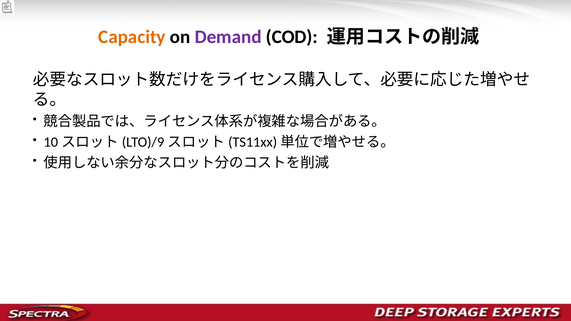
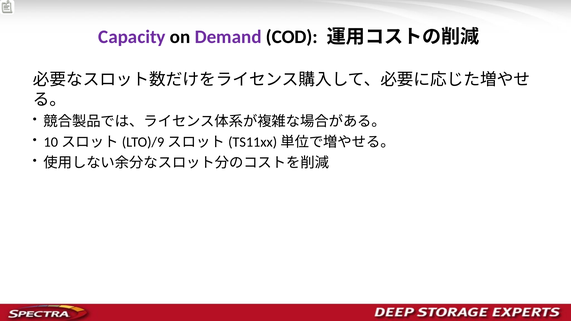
Capacity colour: orange -> purple
